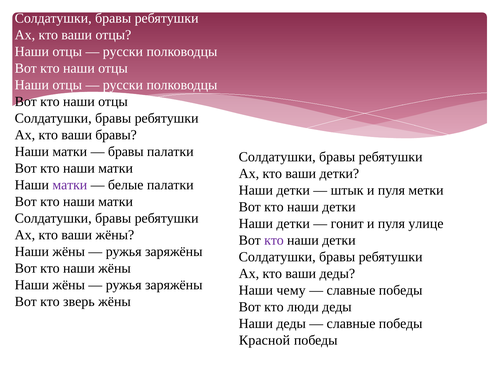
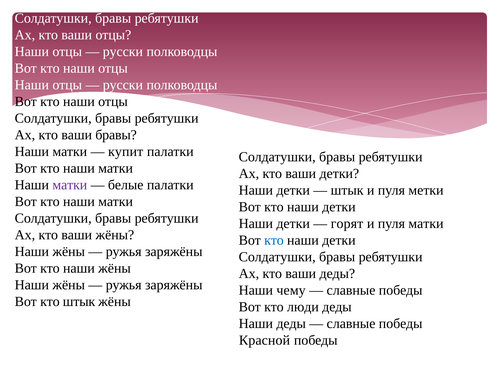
бравы at (126, 151): бравы -> купит
гонит: гонит -> горят
пуля улице: улице -> матки
кто at (274, 240) colour: purple -> blue
кто зверь: зверь -> штык
